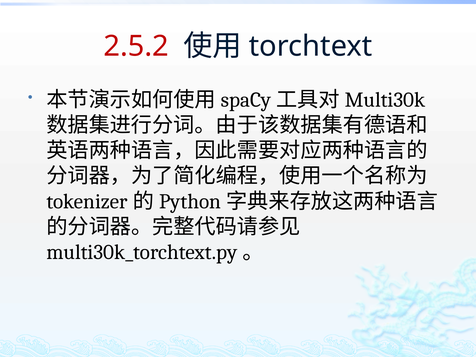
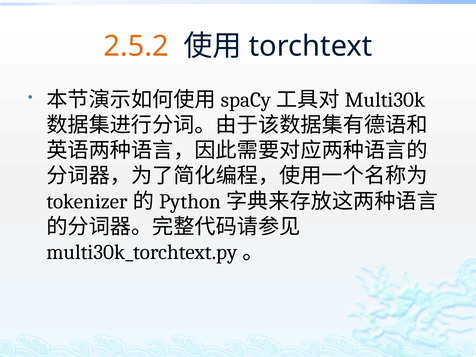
2.5.2 colour: red -> orange
